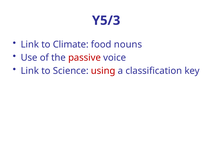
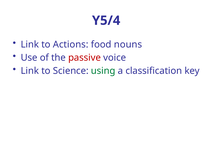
Y5/3: Y5/3 -> Y5/4
Climate: Climate -> Actions
using colour: red -> green
